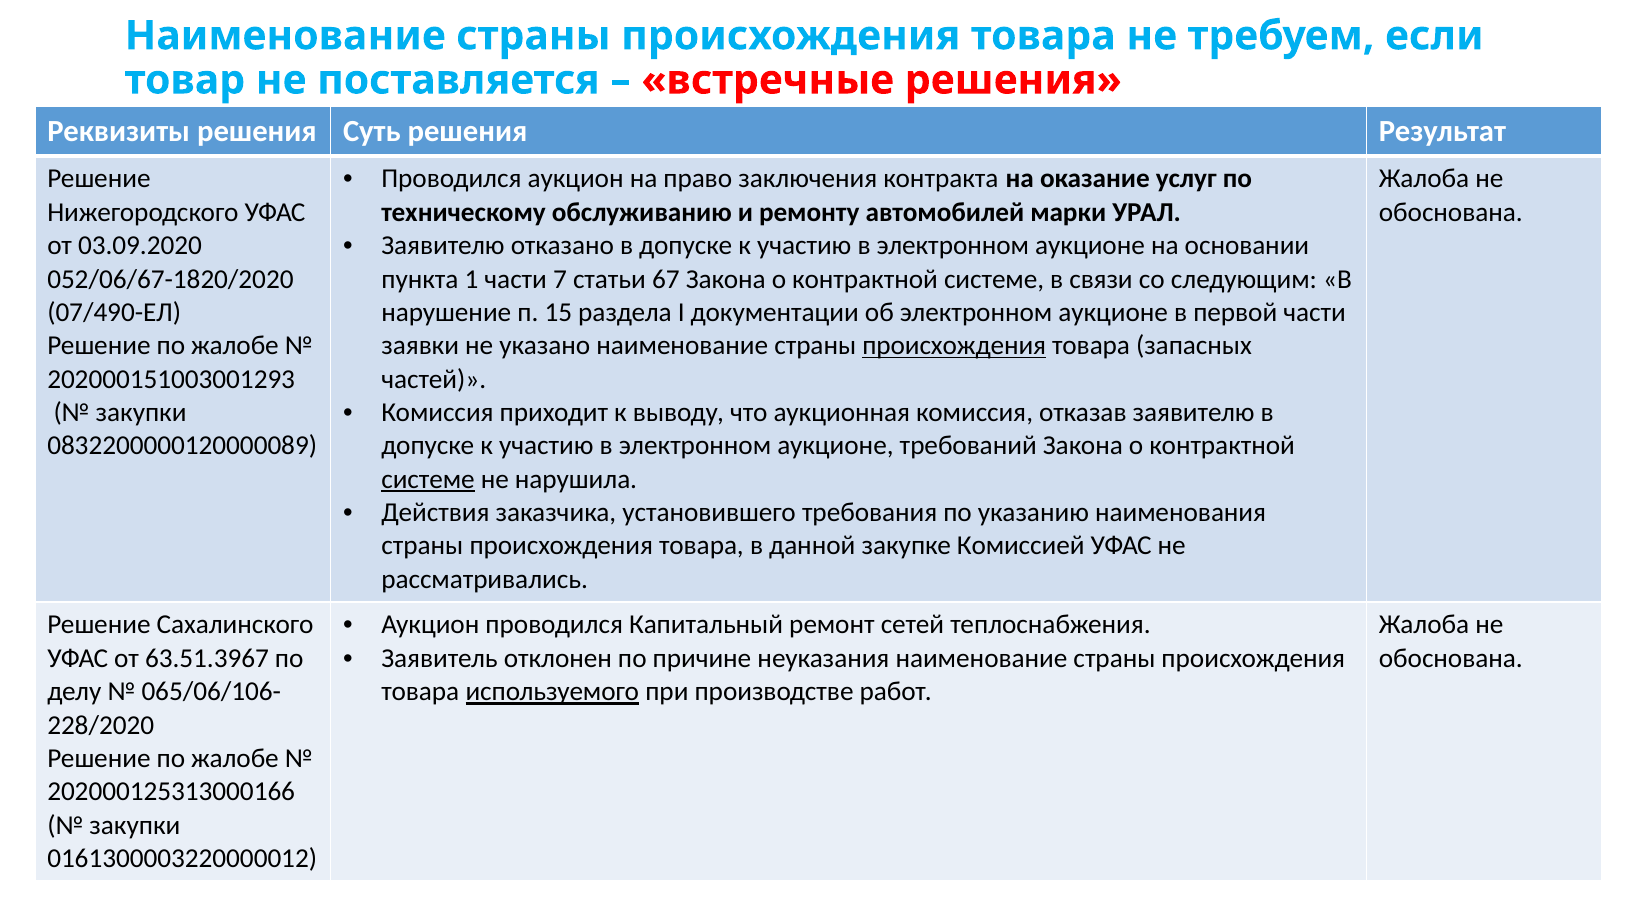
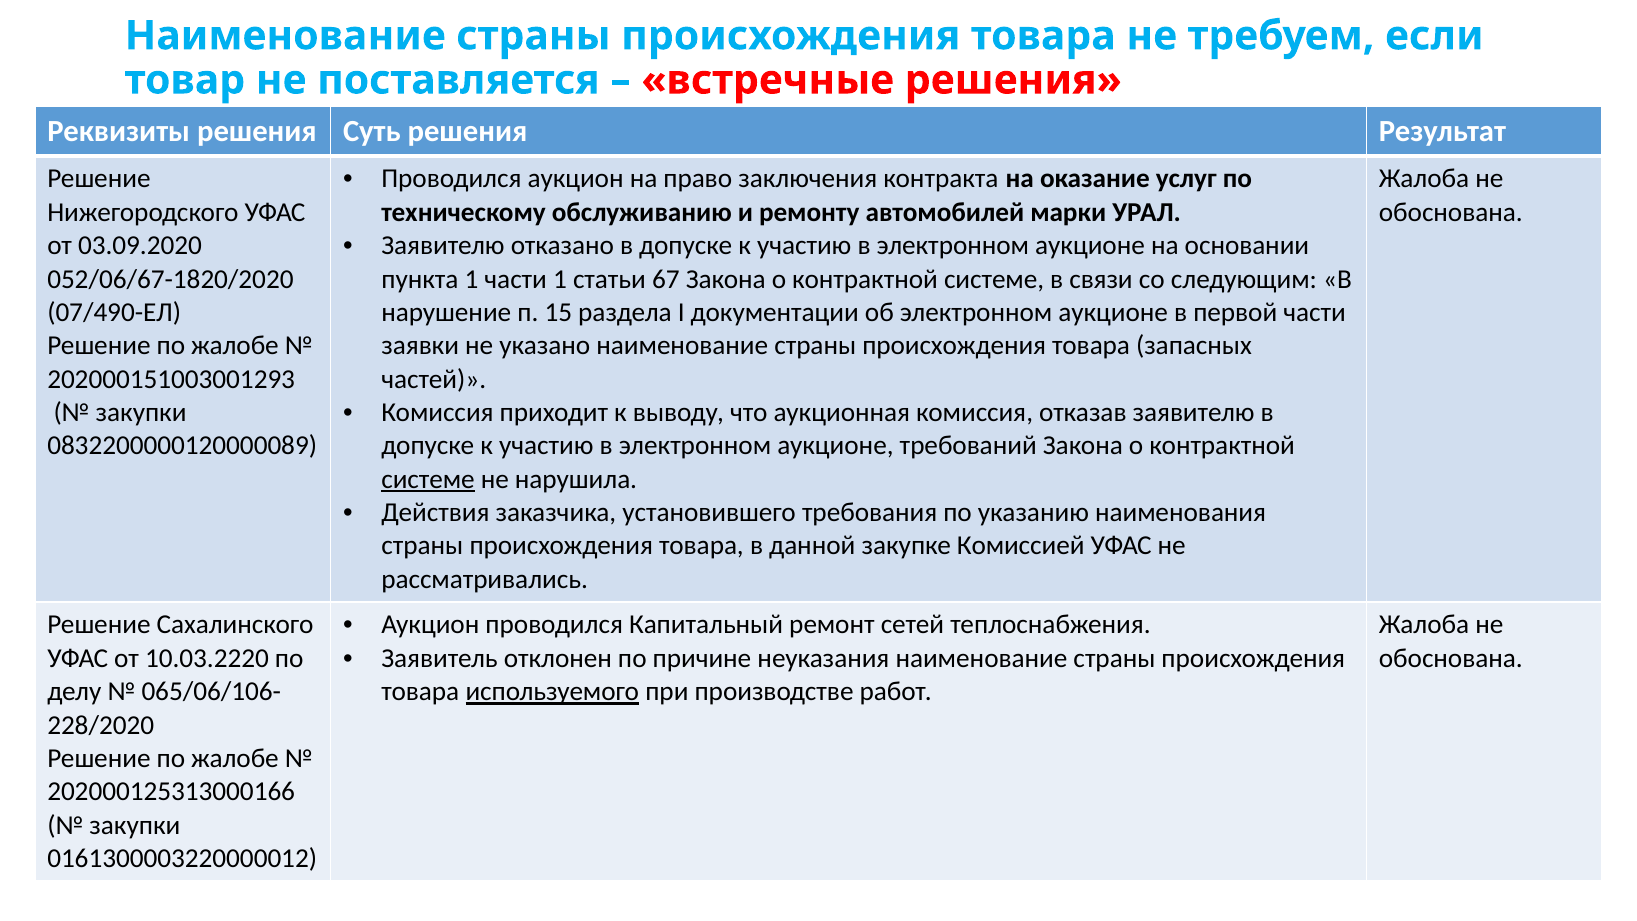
части 7: 7 -> 1
происхождения at (954, 346) underline: present -> none
63.51.3967: 63.51.3967 -> 10.03.2220
